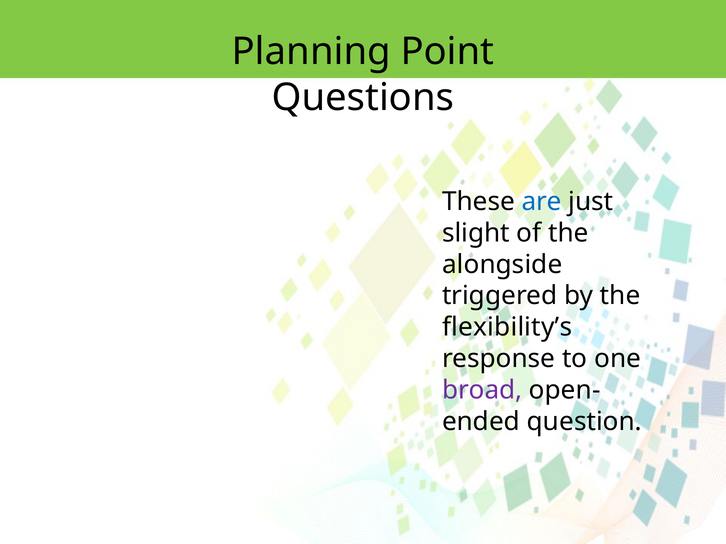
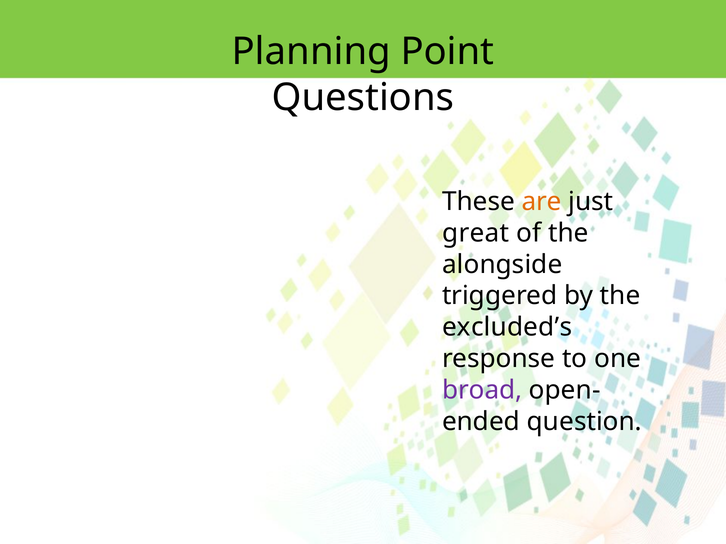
are colour: blue -> orange
slight: slight -> great
flexibility’s: flexibility’s -> excluded’s
